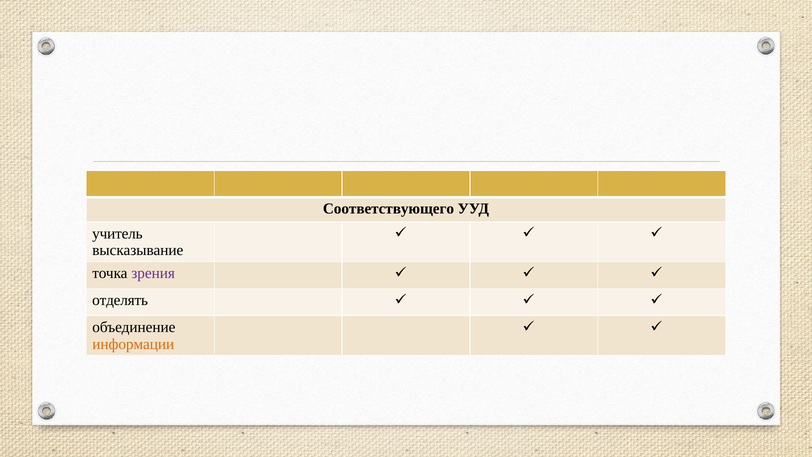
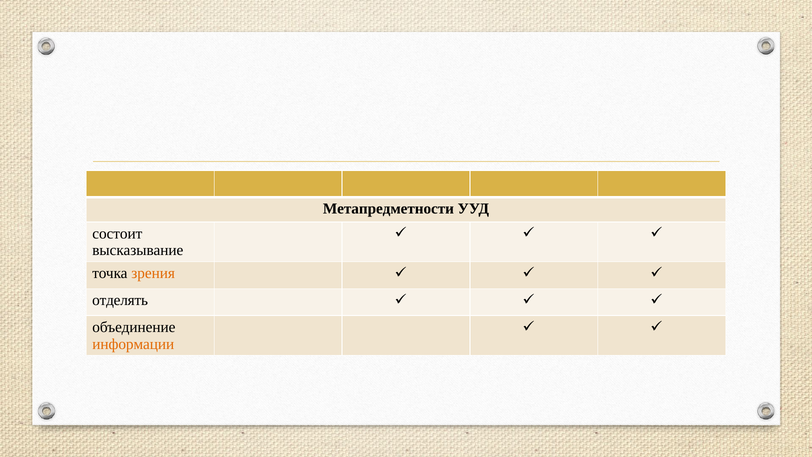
Соответствующего: Соответствующего -> Метапредметности
учитель: учитель -> состоит
зрения colour: purple -> orange
